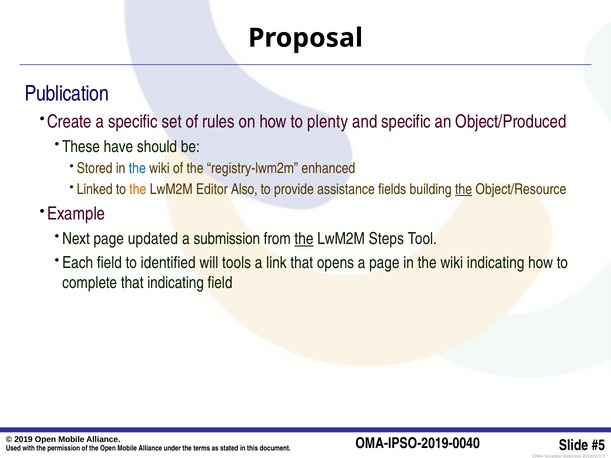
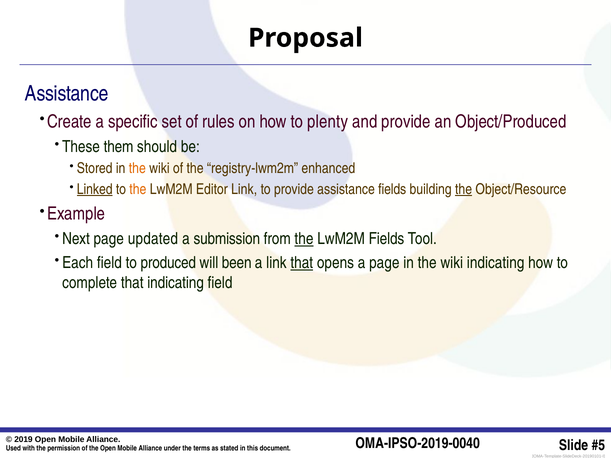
Publication at (67, 94): Publication -> Assistance
and specific: specific -> provide
have: have -> them
the at (137, 169) colour: blue -> orange
Linked underline: none -> present
Editor Also: Also -> Link
LwM2M Steps: Steps -> Fields
identified: identified -> produced
tools: tools -> been
that at (302, 263) underline: none -> present
